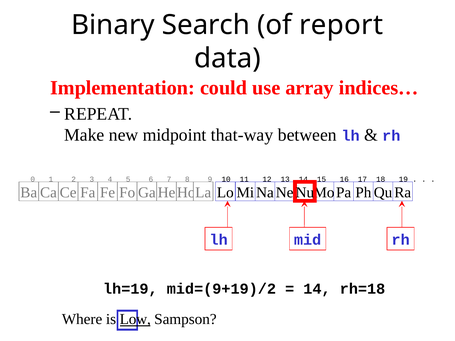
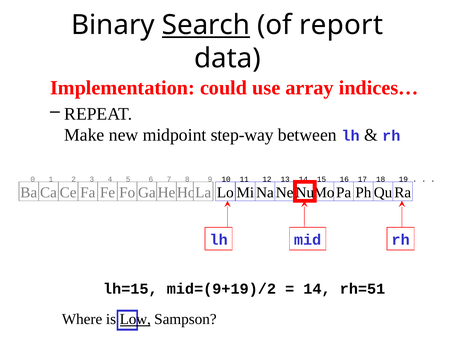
Search underline: none -> present
that-way: that-way -> step-way
lh=19: lh=19 -> lh=15
rh=18: rh=18 -> rh=51
